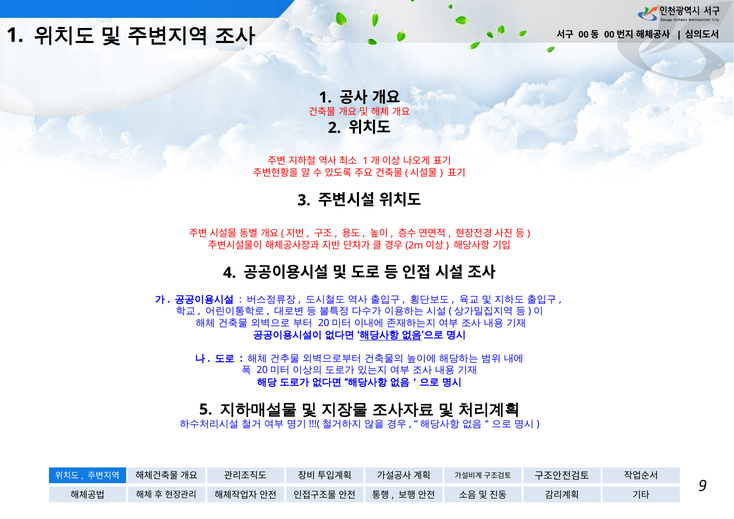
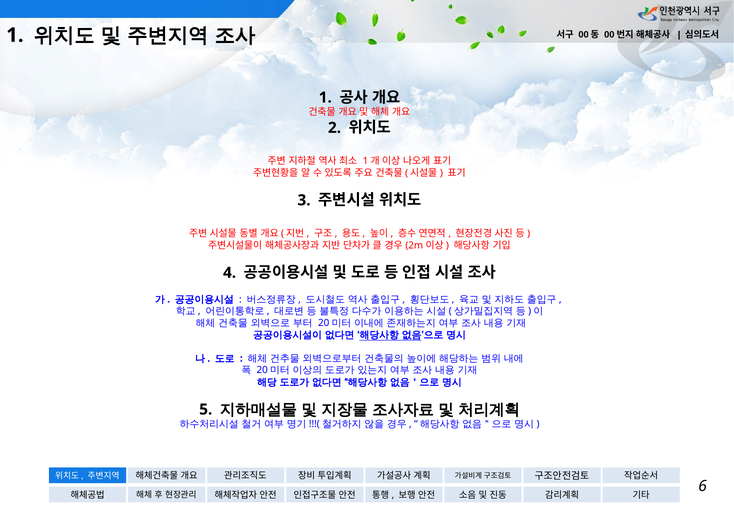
9: 9 -> 6
